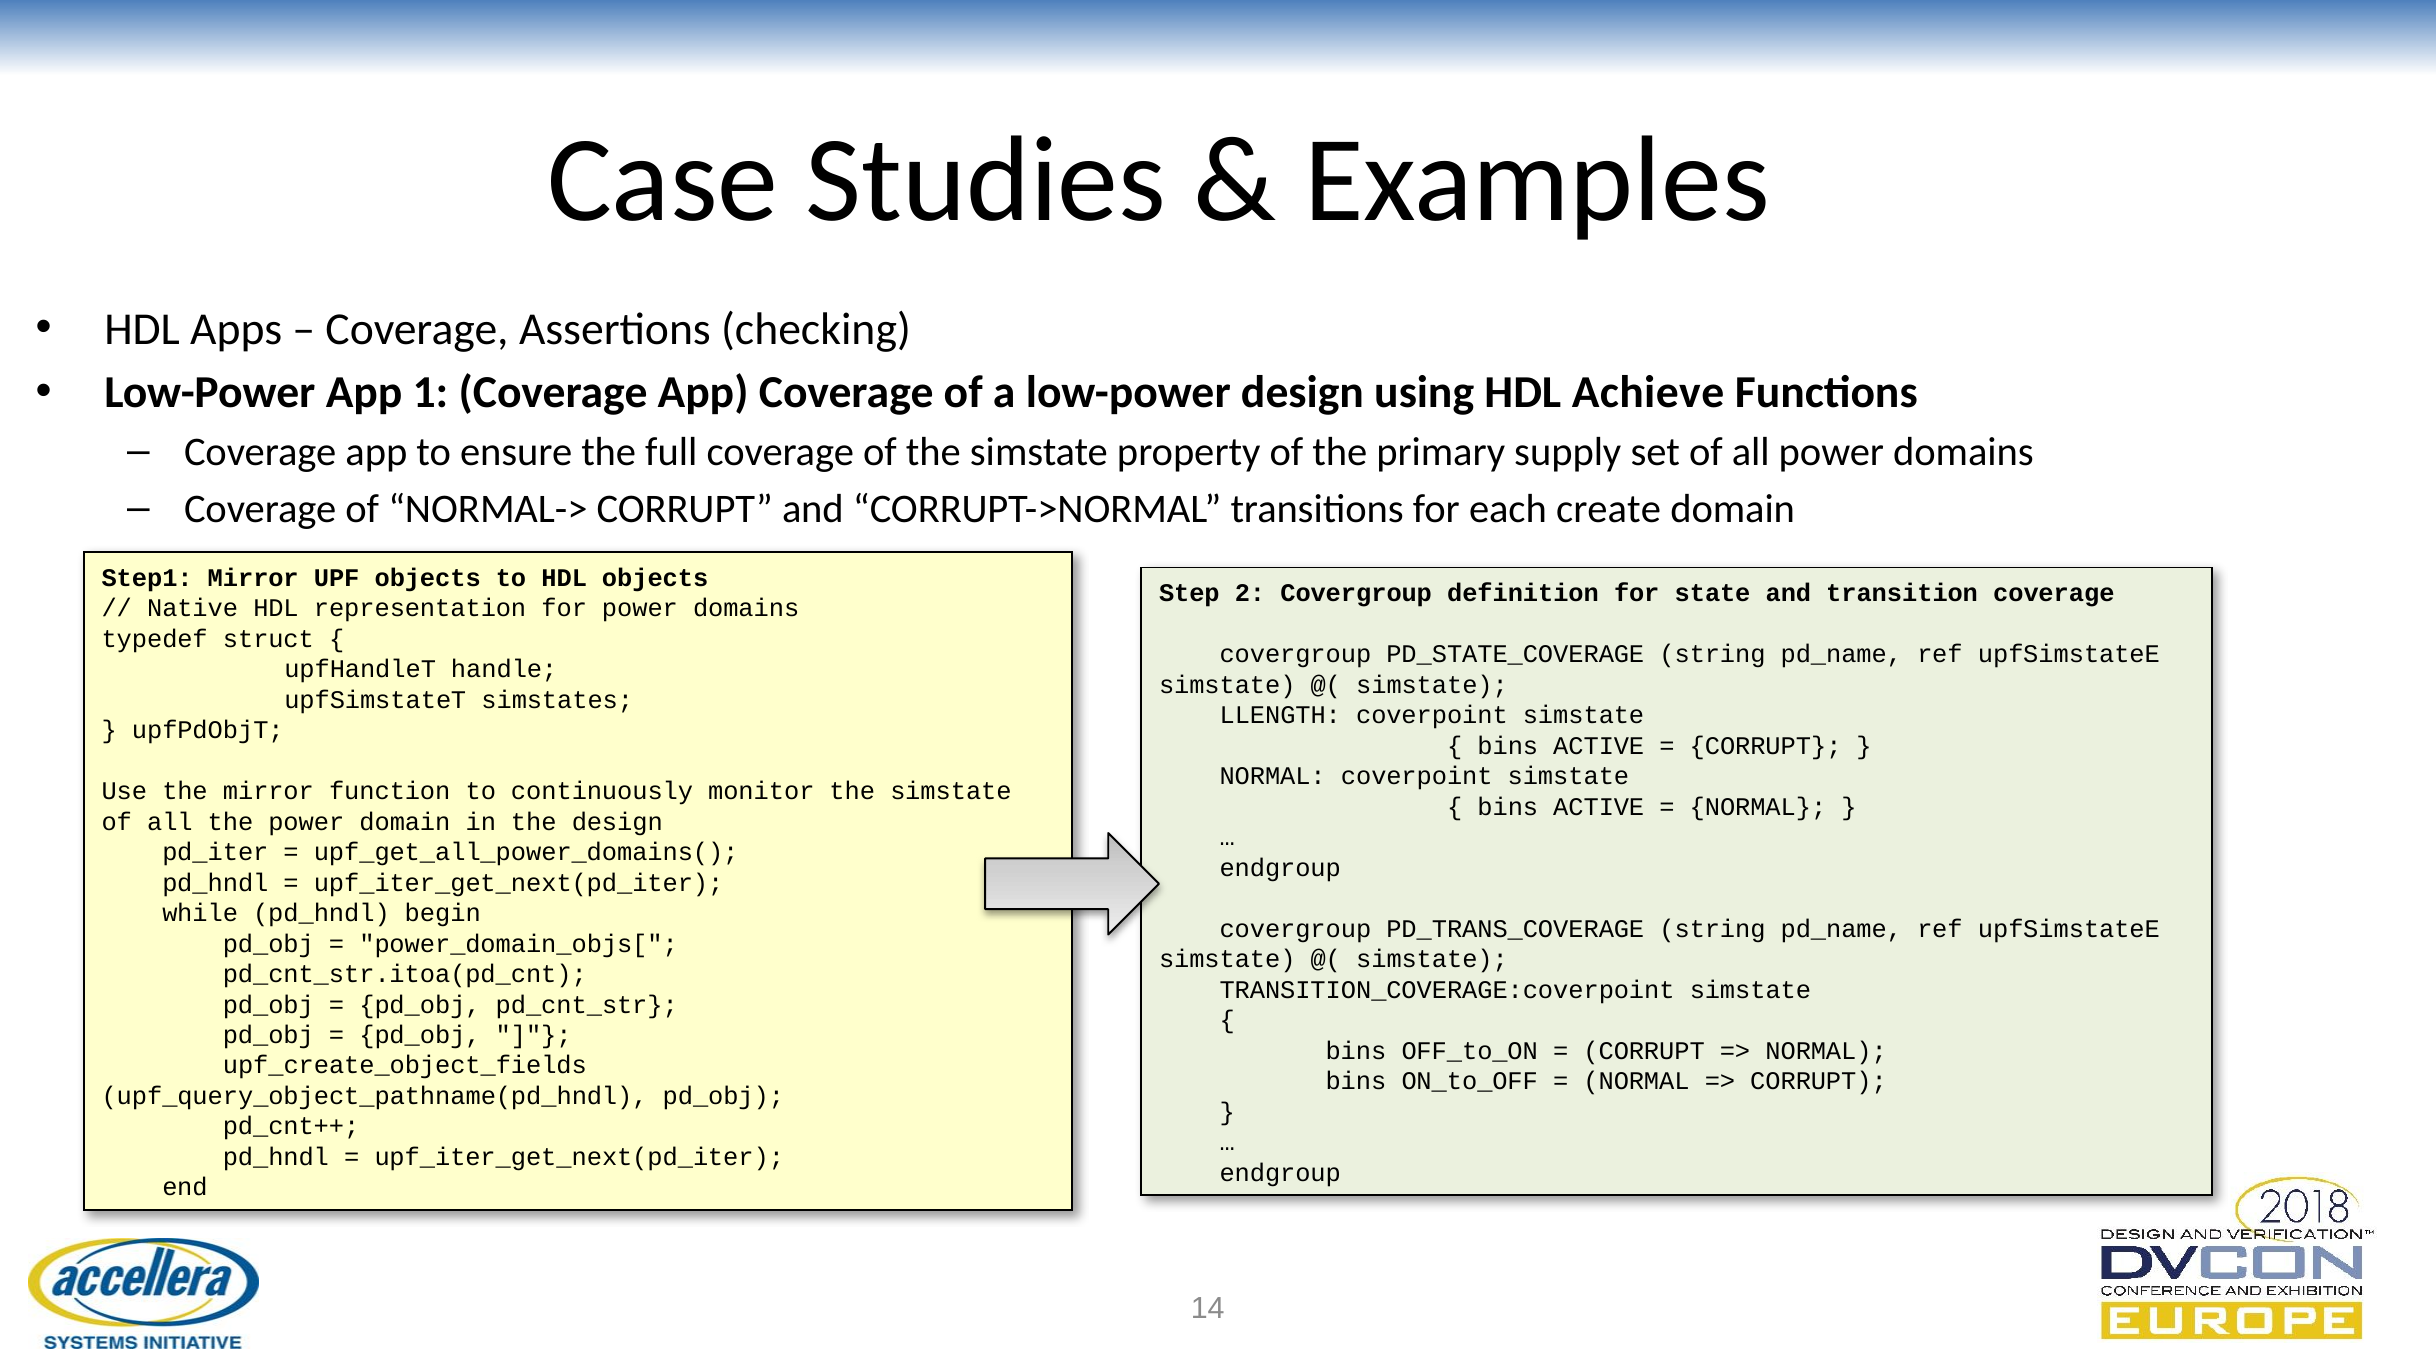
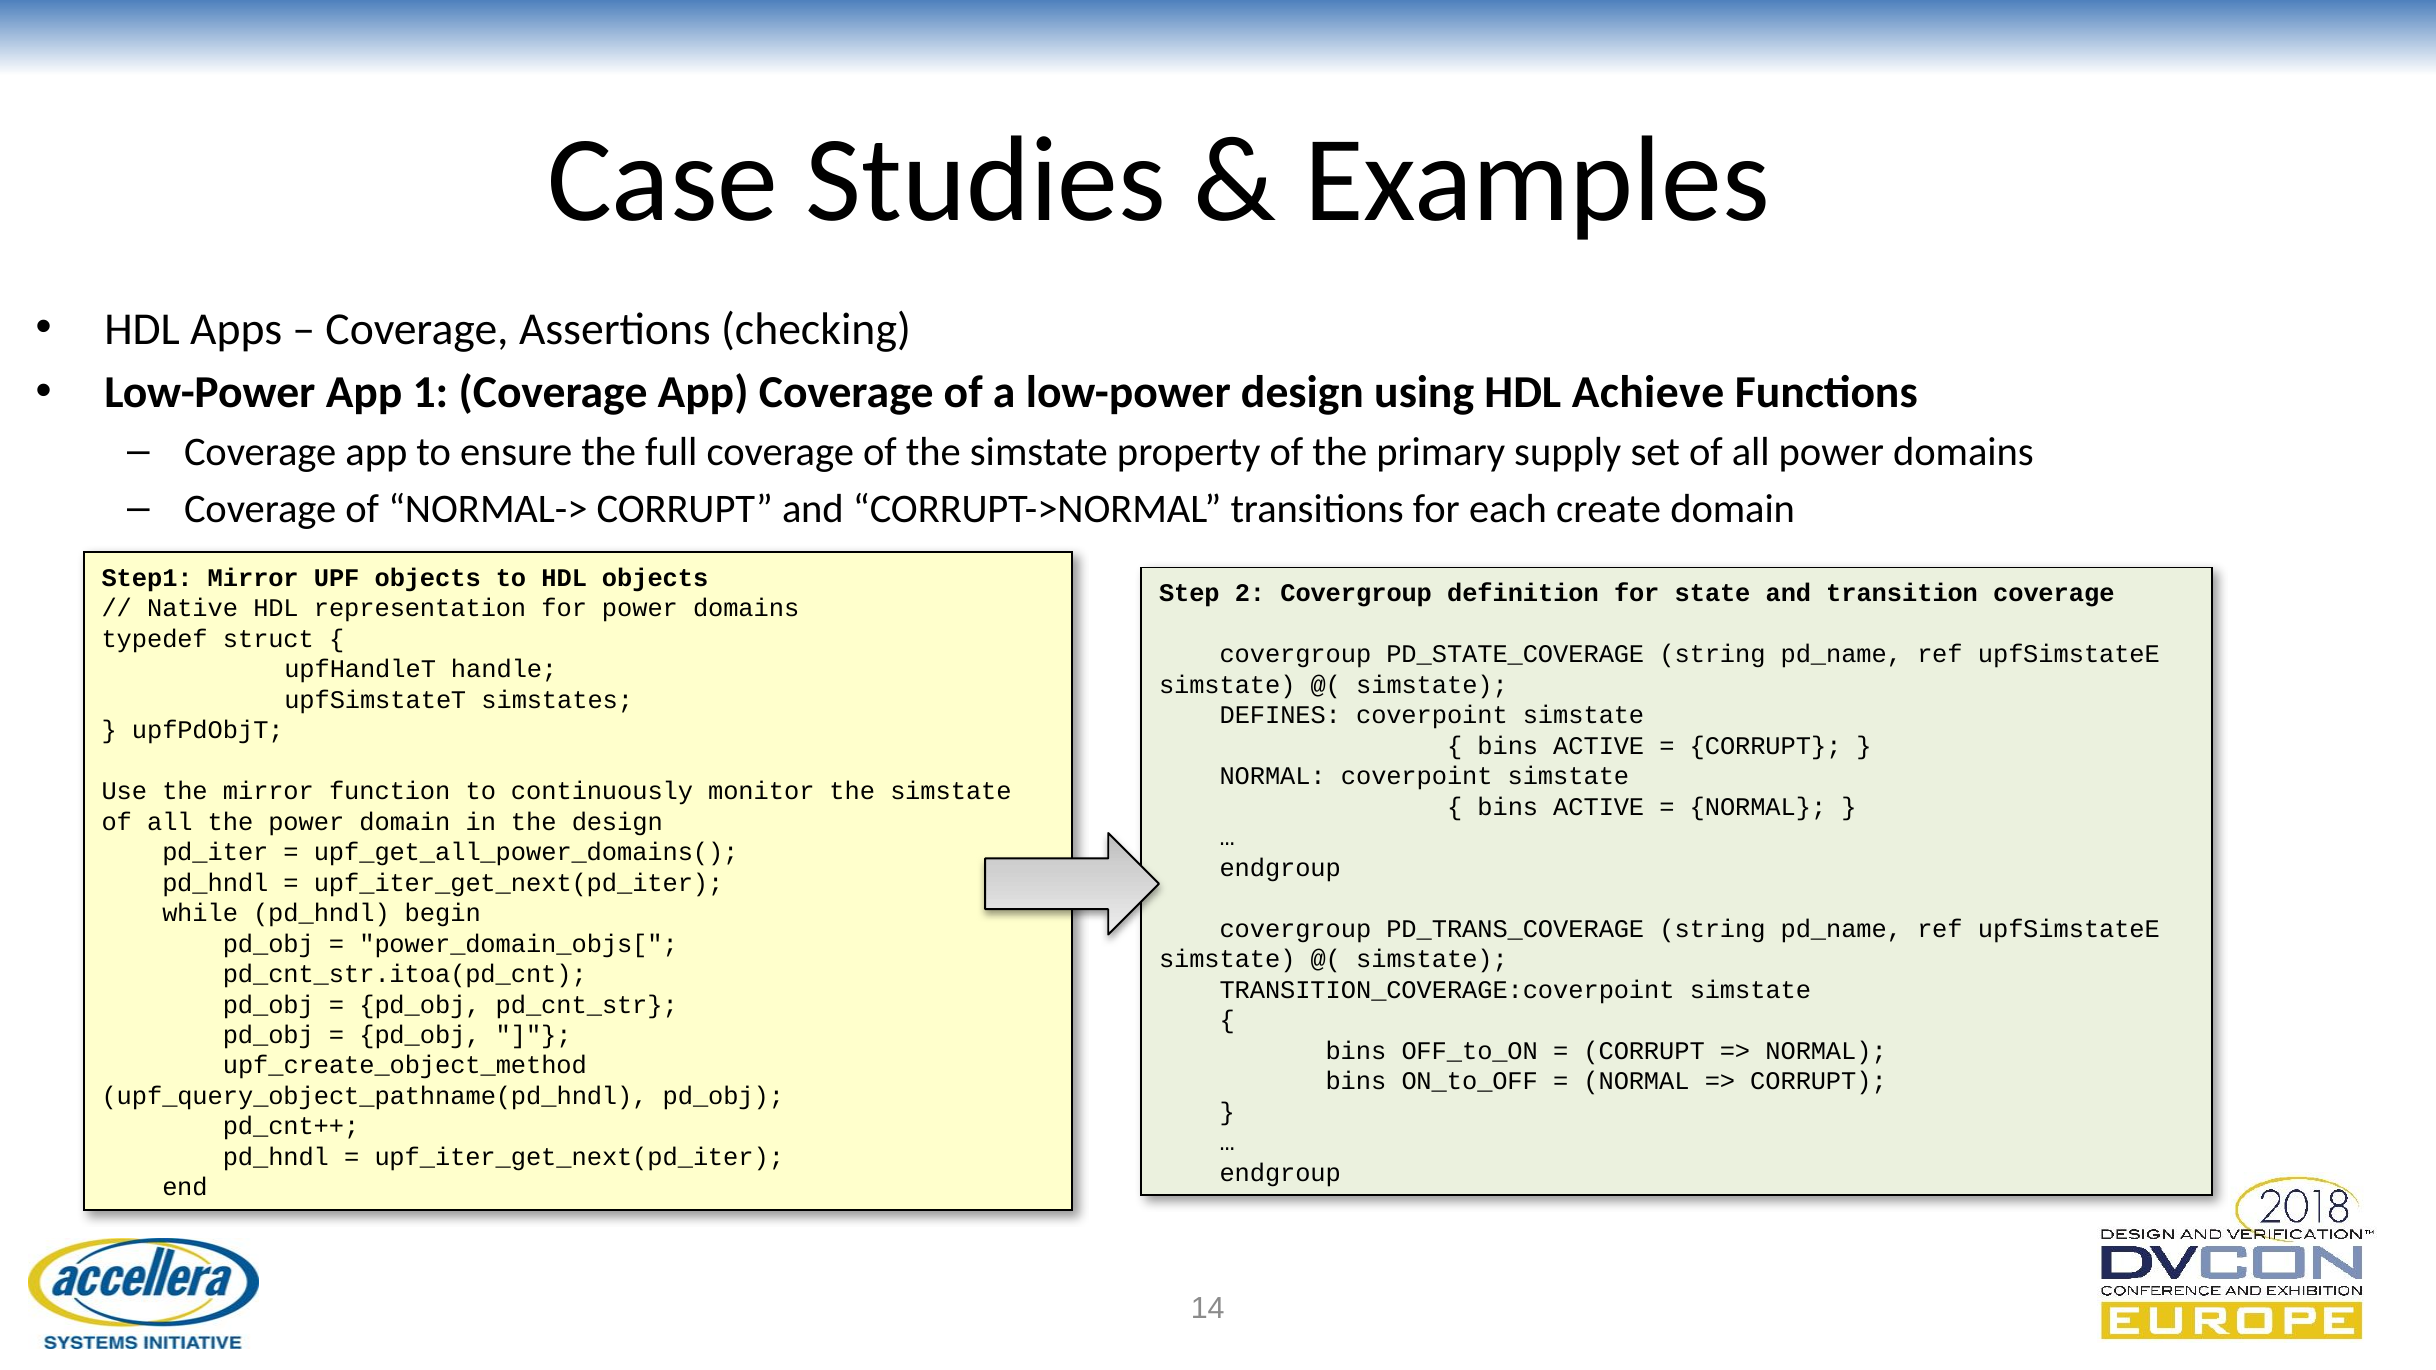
LLENGTH: LLENGTH -> DEFINES
upf_create_object_fields: upf_create_object_fields -> upf_create_object_method
